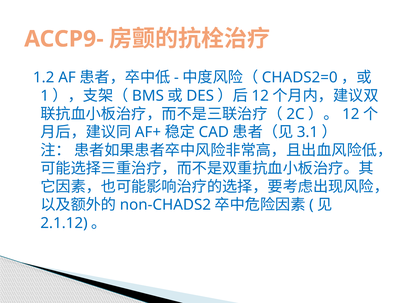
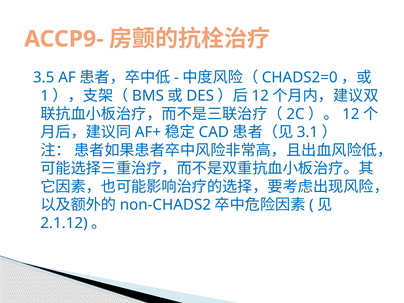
1.2: 1.2 -> 3.5
